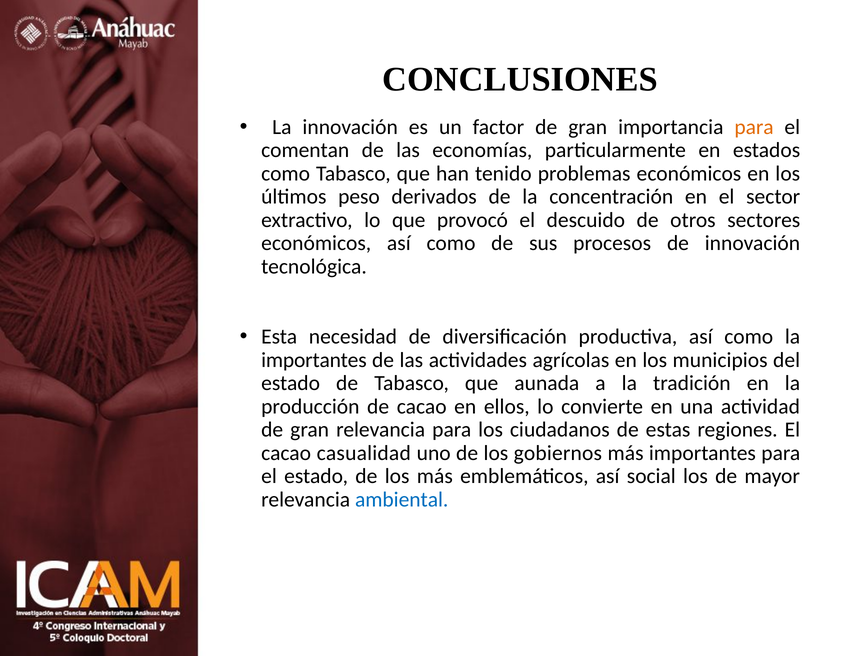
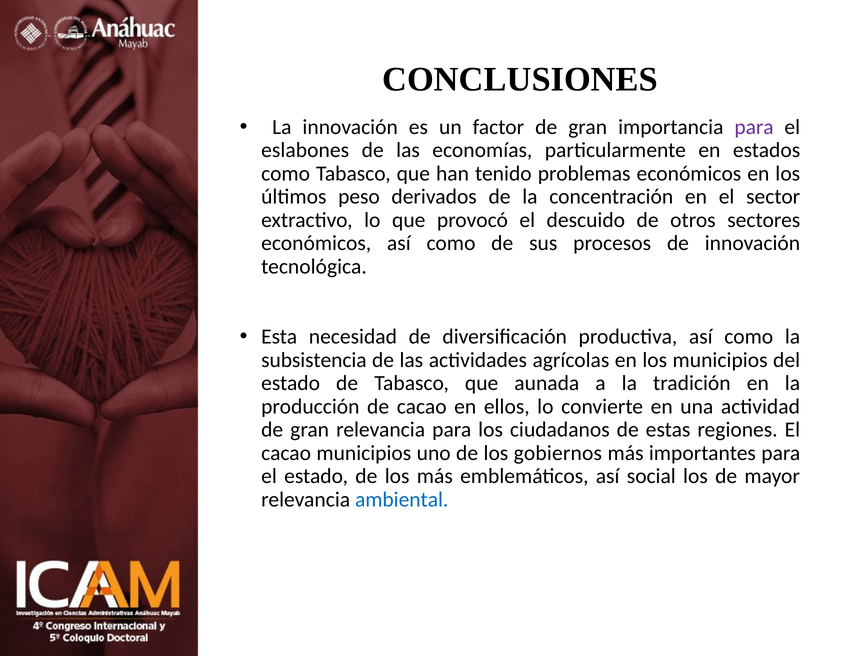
para at (754, 127) colour: orange -> purple
comentan: comentan -> eslabones
importantes at (314, 360): importantes -> subsistencia
cacao casualidad: casualidad -> municipios
